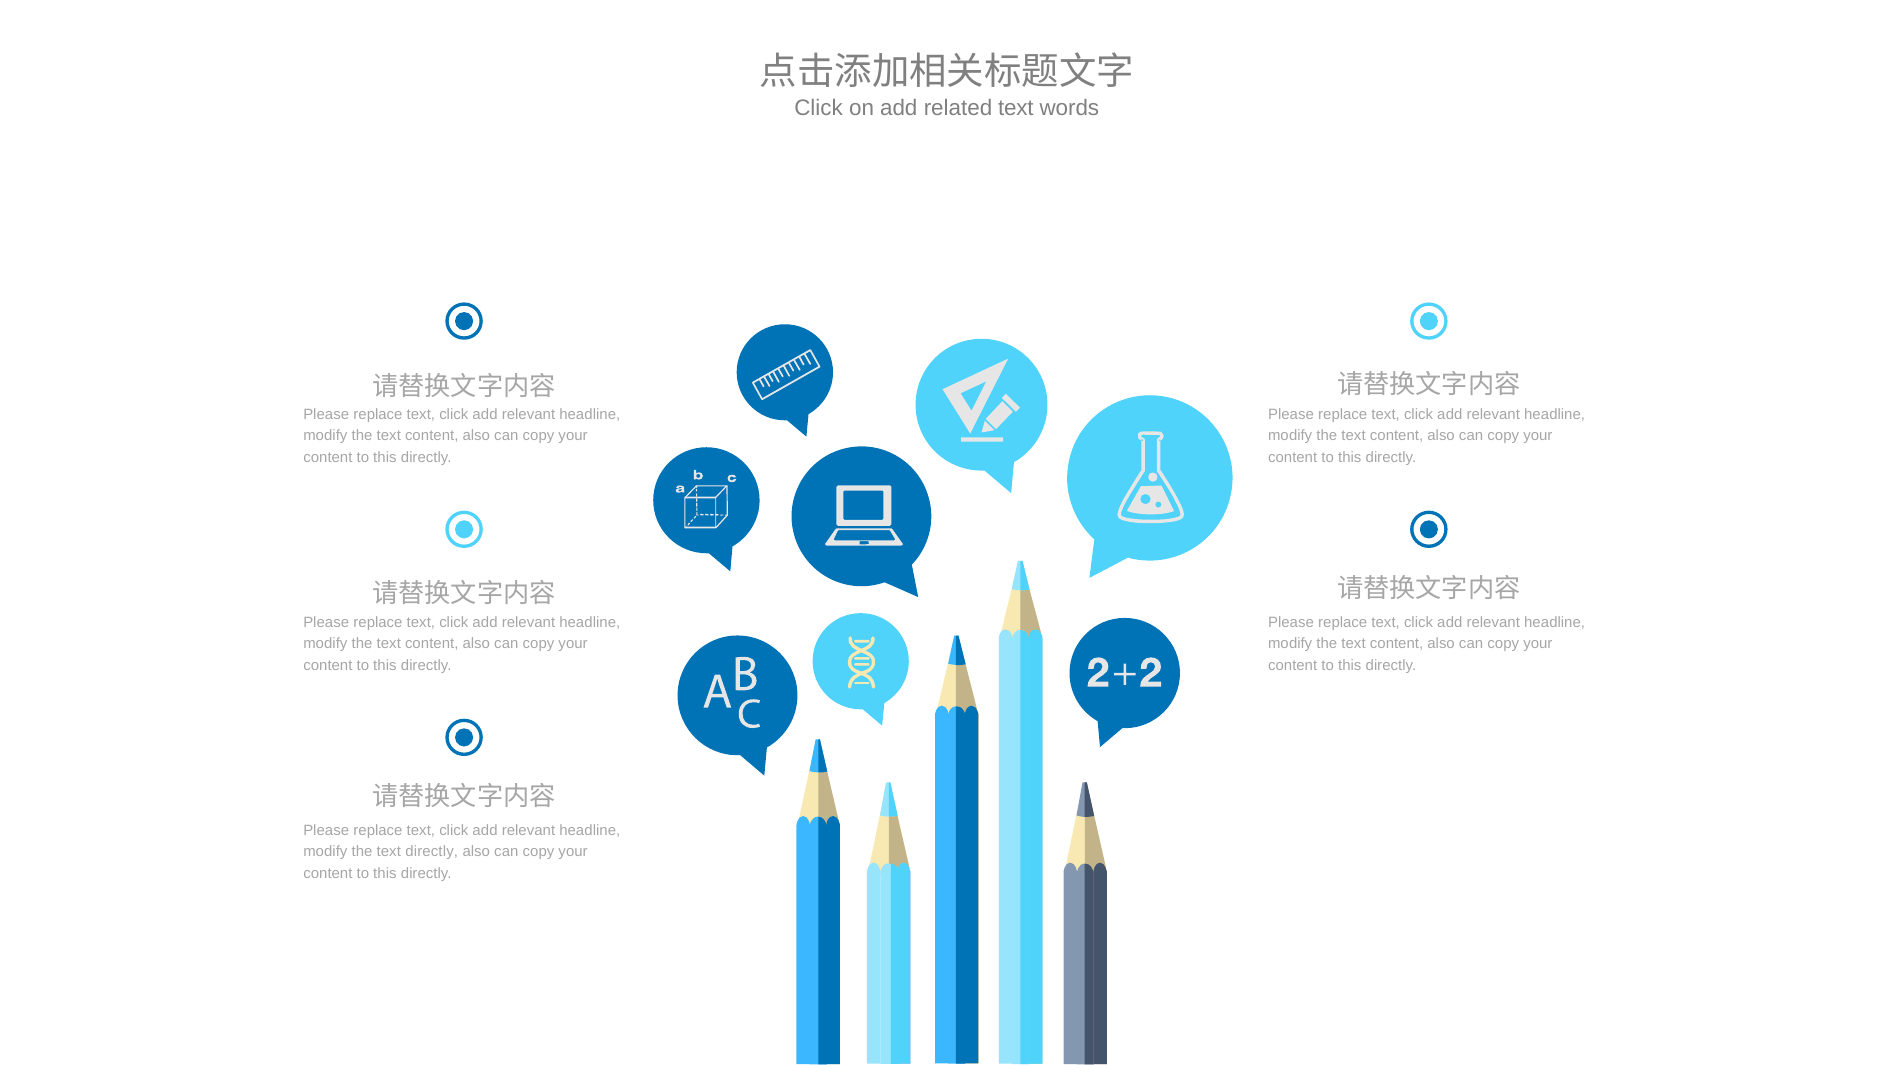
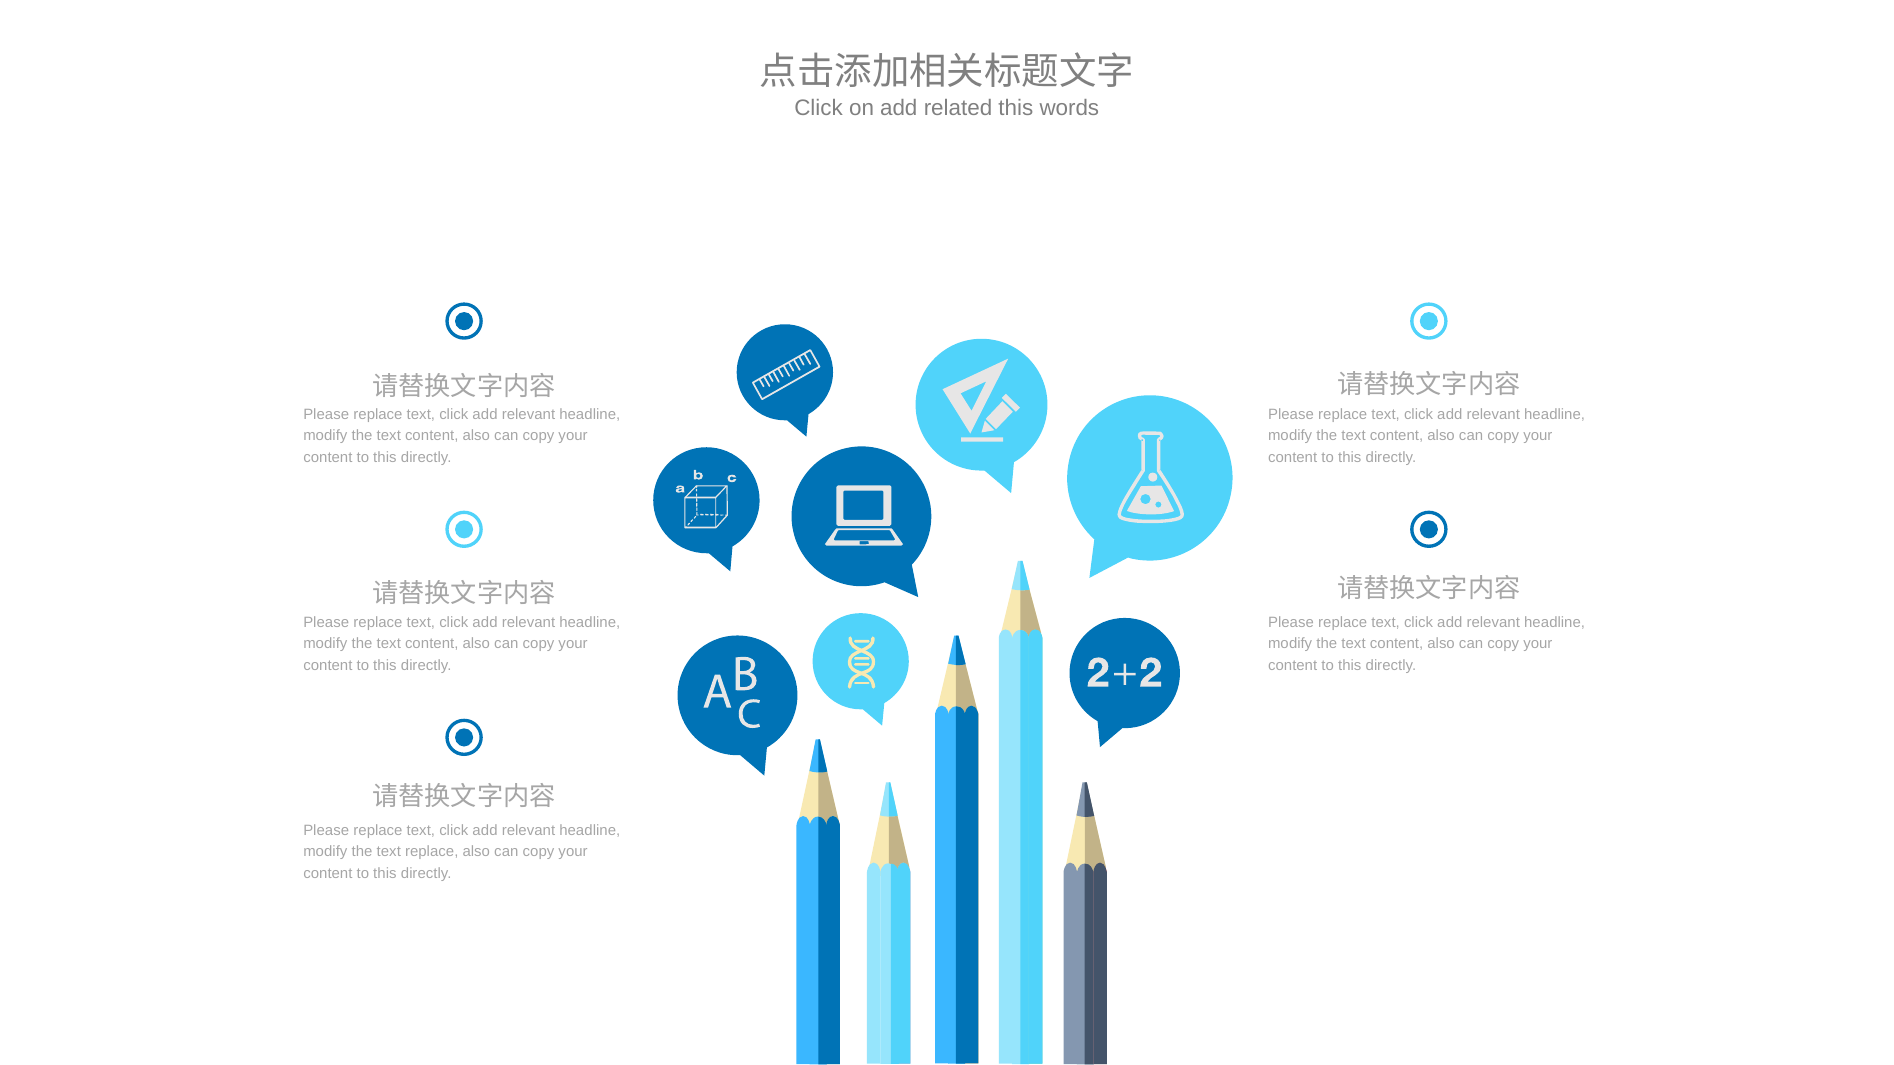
related text: text -> this
text directly: directly -> replace
